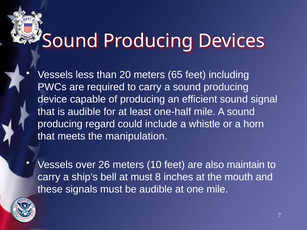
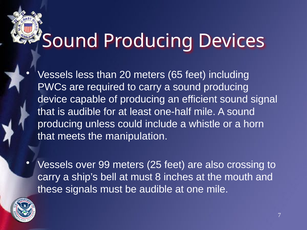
regard: regard -> unless
26: 26 -> 99
10: 10 -> 25
maintain: maintain -> crossing
